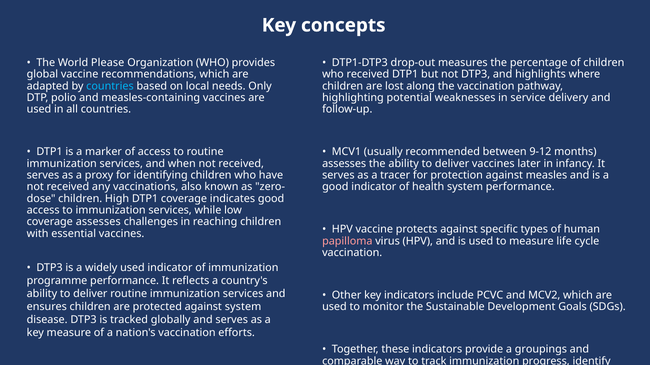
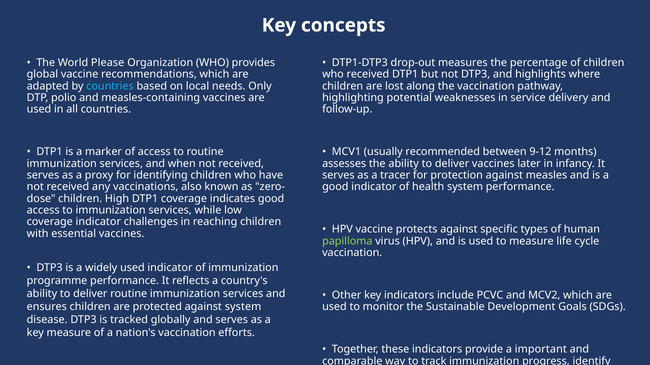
coverage assesses: assesses -> indicator
papilloma colour: pink -> light green
groupings: groupings -> important
